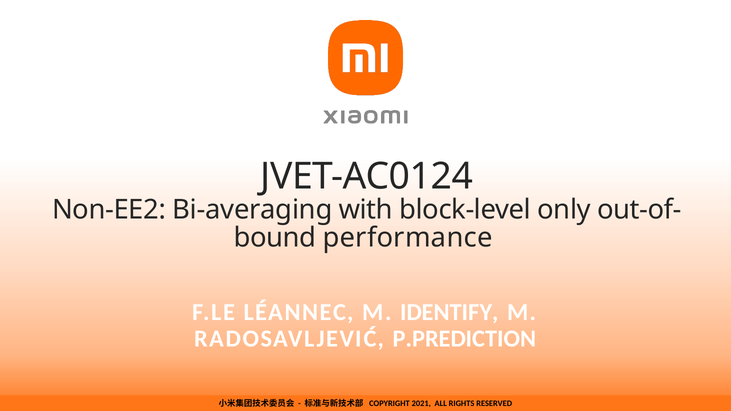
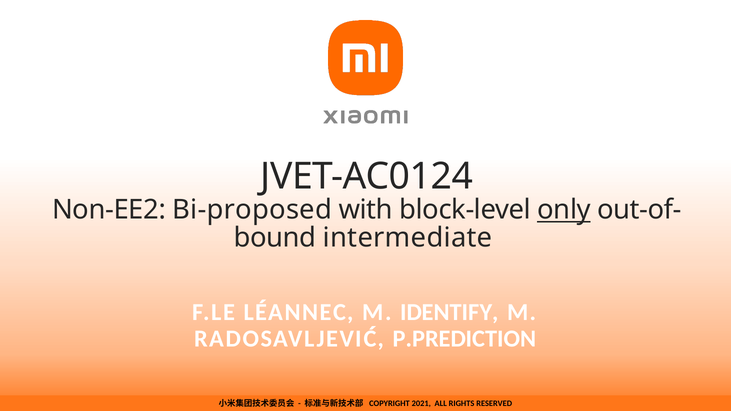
Bi-averaging: Bi-averaging -> Bi-proposed
only underline: none -> present
performance: performance -> intermediate
